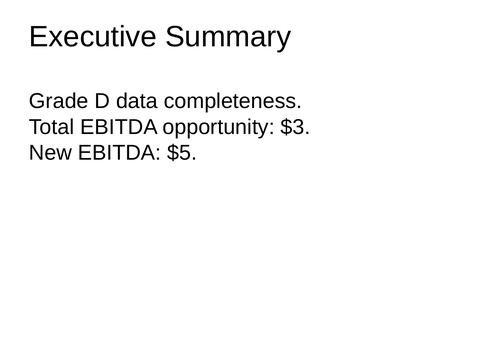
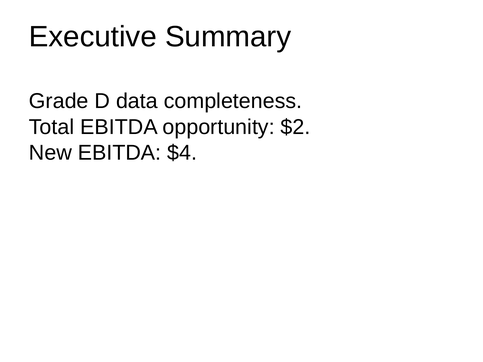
$3: $3 -> $2
$5: $5 -> $4
